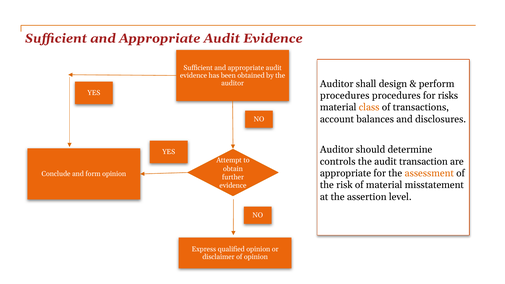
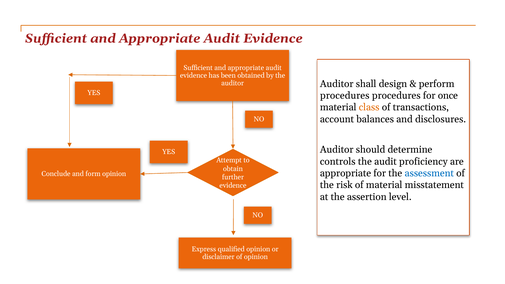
risks: risks -> once
transaction: transaction -> proficiency
assessment colour: orange -> blue
